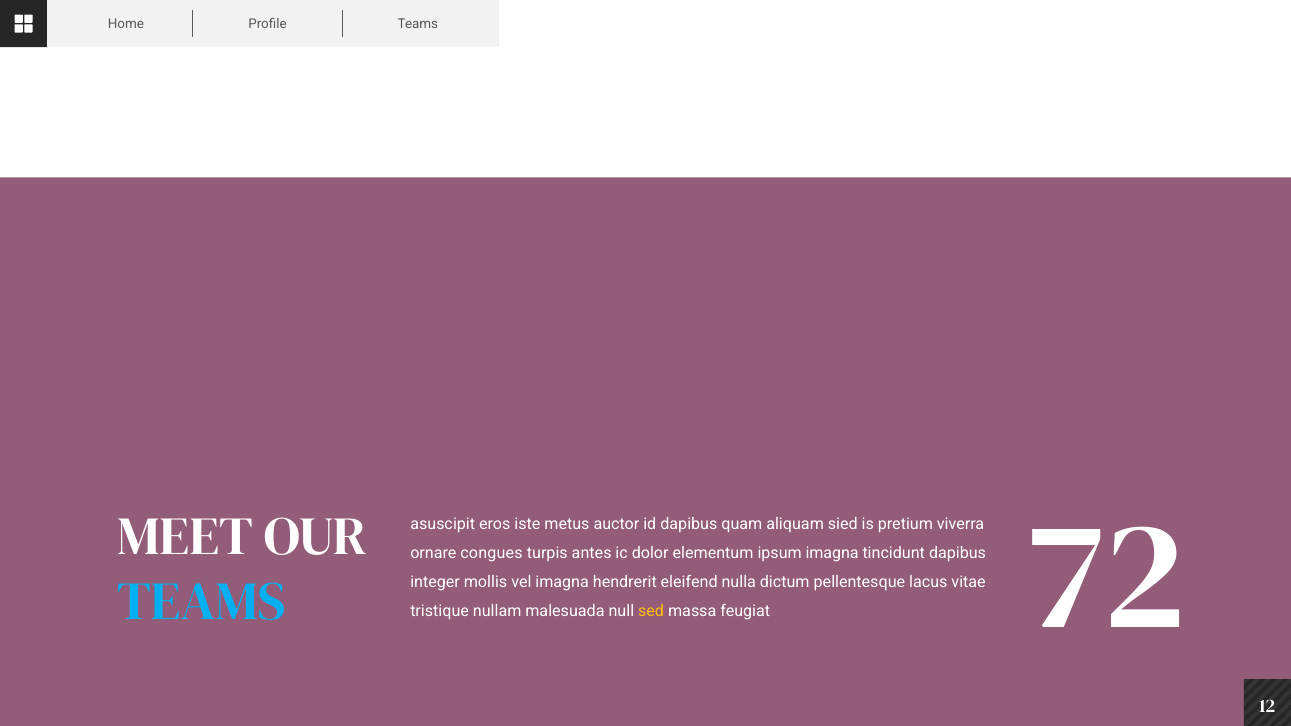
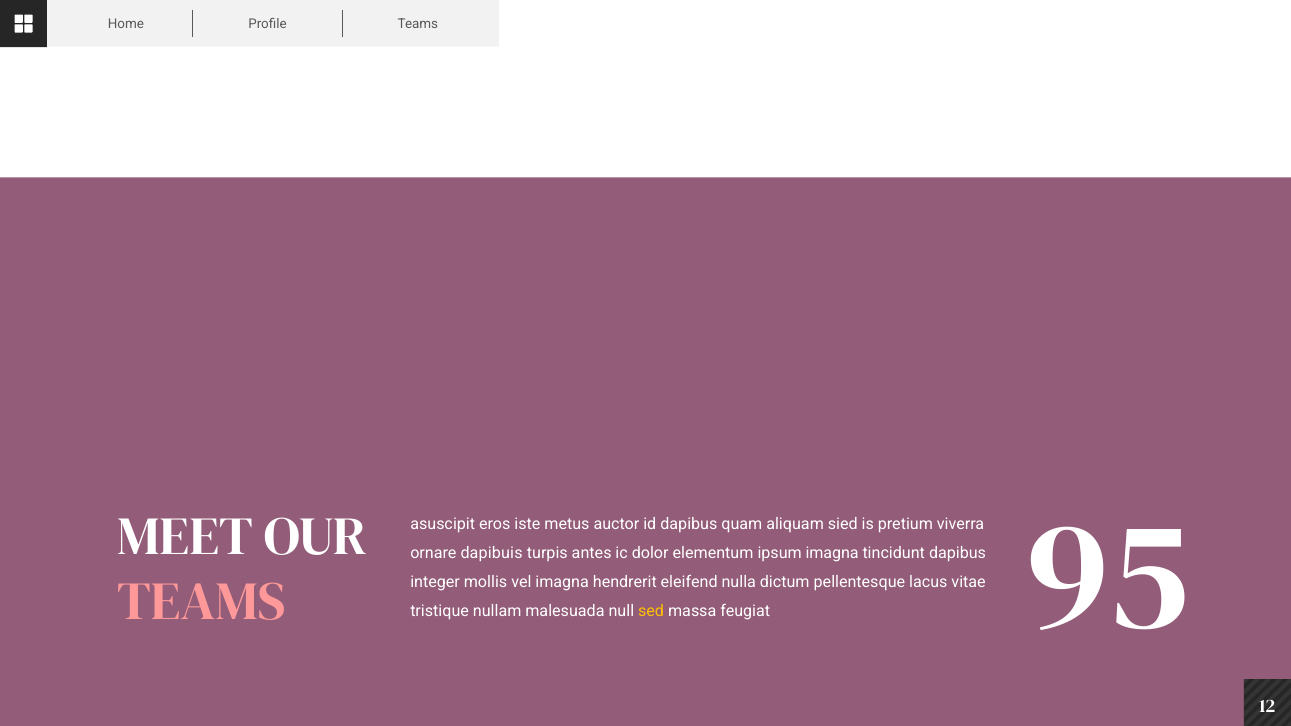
congues: congues -> dapibuis
TEAMS at (201, 602) colour: light blue -> pink
72: 72 -> 95
